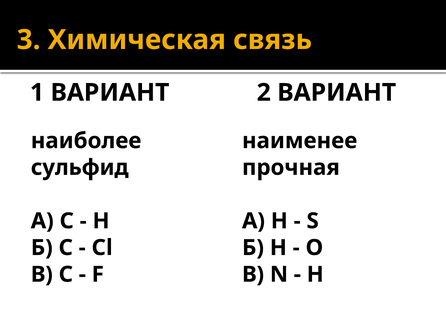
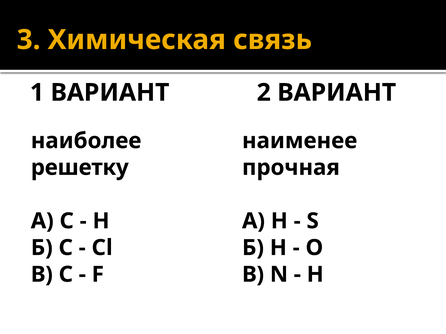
сульфид: сульфид -> решетку
